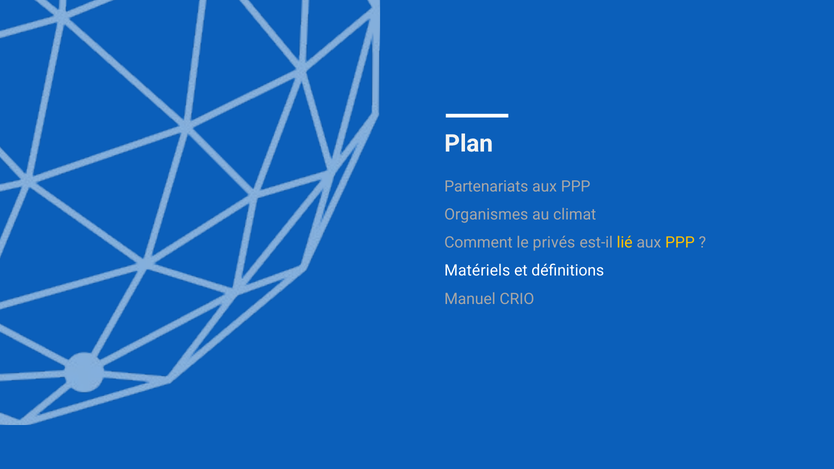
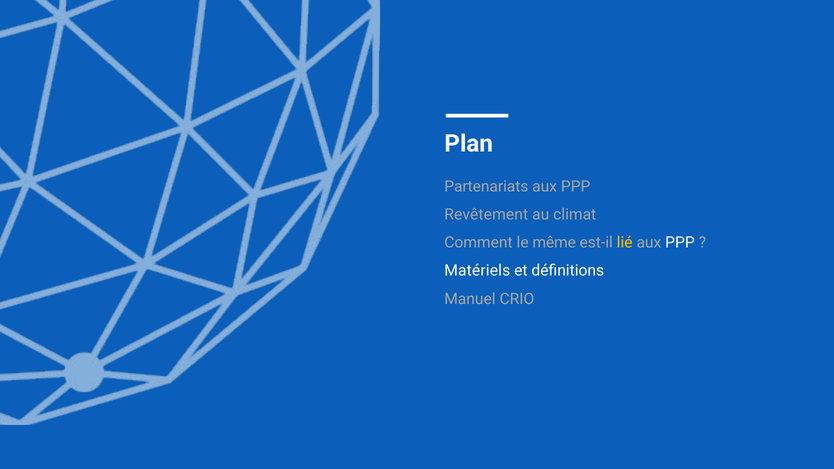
Organismes: Organismes -> Revêtement
privés: privés -> même
PPP at (680, 243) colour: yellow -> white
